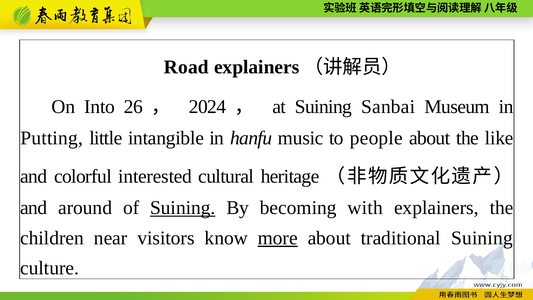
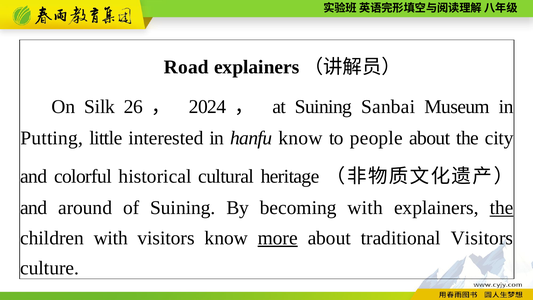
Into: Into -> Silk
intangible: intangible -> interested
hanfu music: music -> know
like: like -> city
interested: interested -> historical
Suining at (183, 208) underline: present -> none
the at (502, 208) underline: none -> present
children near: near -> with
traditional Suining: Suining -> Visitors
